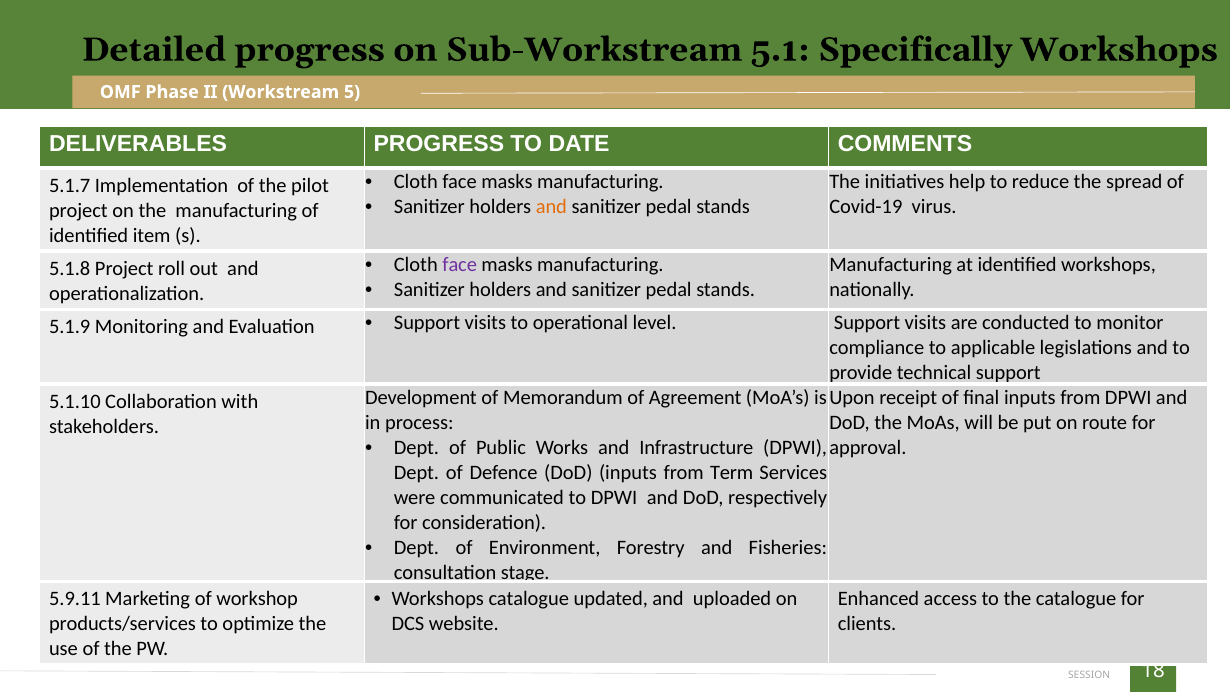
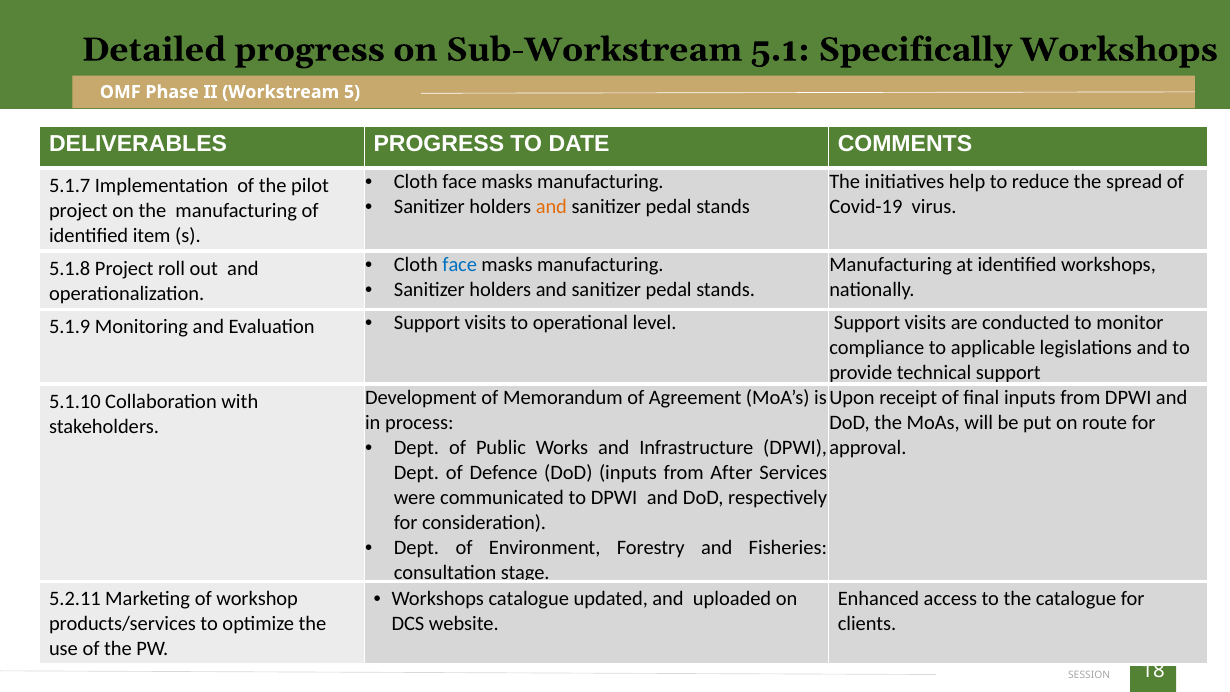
face at (460, 264) colour: purple -> blue
Term: Term -> After
5.9.11: 5.9.11 -> 5.2.11
